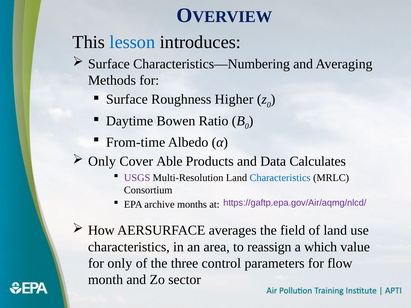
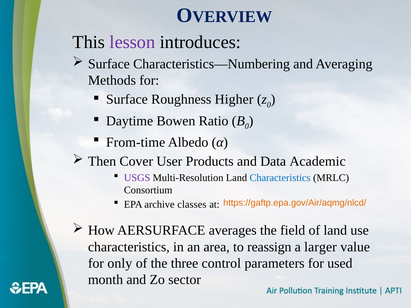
lesson colour: blue -> purple
Only at (102, 162): Only -> Then
Able: Able -> User
Calculates: Calculates -> Academic
https://gaftp.epa.gov/Air/aqmg/nlcd/ colour: purple -> orange
months: months -> classes
which: which -> larger
flow: flow -> used
